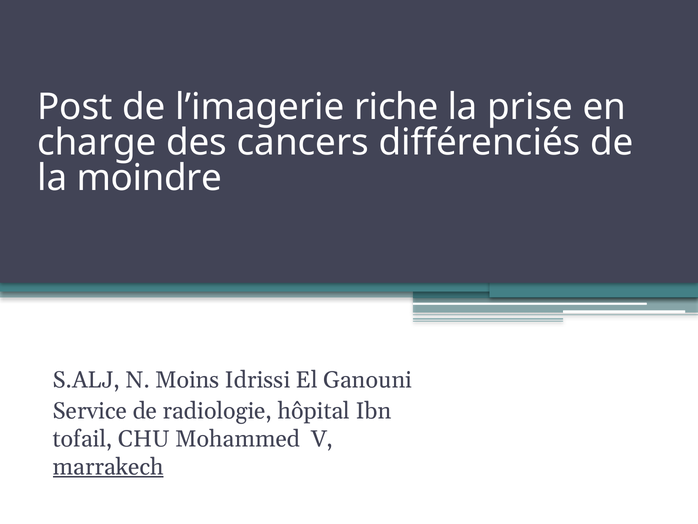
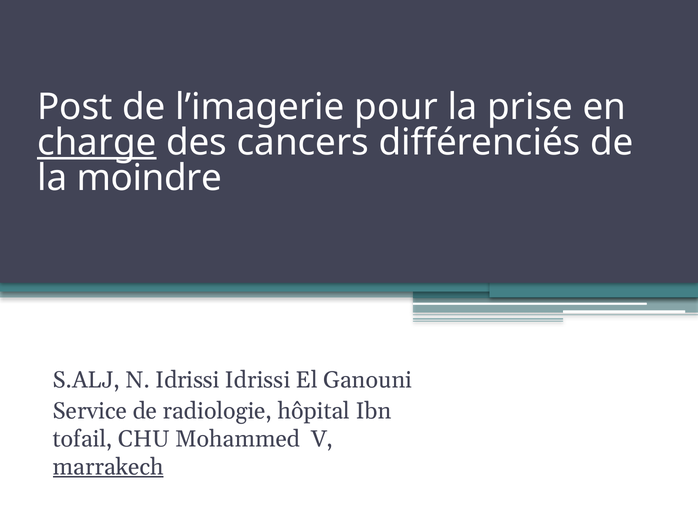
riche: riche -> pour
charge underline: none -> present
N Moins: Moins -> Idrissi
